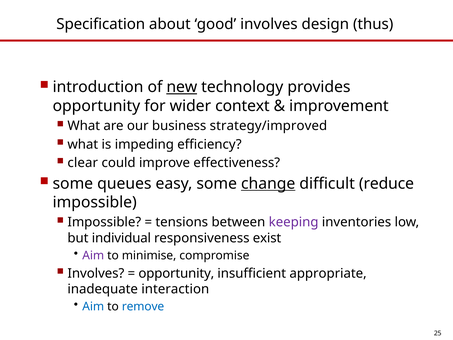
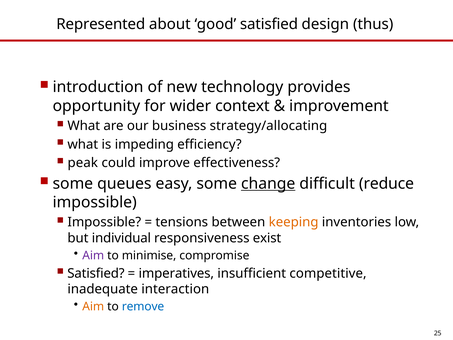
Specification: Specification -> Represented
good involves: involves -> satisfied
new underline: present -> none
strategy/improved: strategy/improved -> strategy/allocating
clear: clear -> peak
keeping colour: purple -> orange
Involves at (96, 273): Involves -> Satisfied
opportunity at (176, 273): opportunity -> imperatives
appropriate: appropriate -> competitive
Aim at (93, 306) colour: blue -> orange
